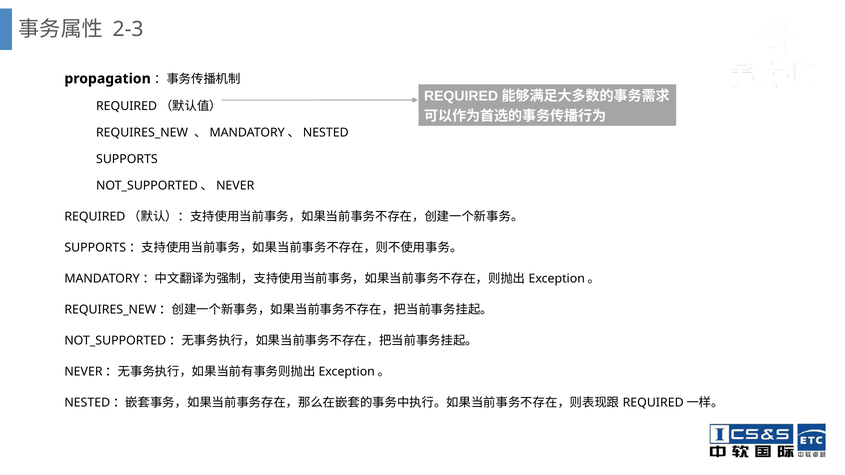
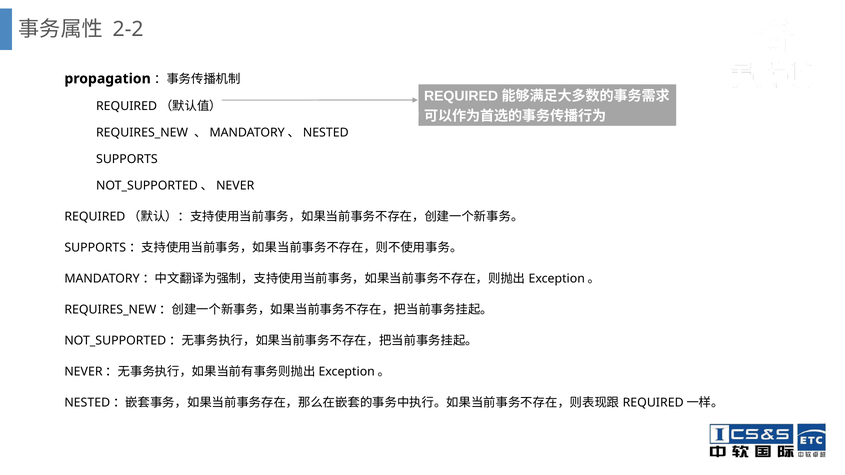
2-3: 2-3 -> 2-2
